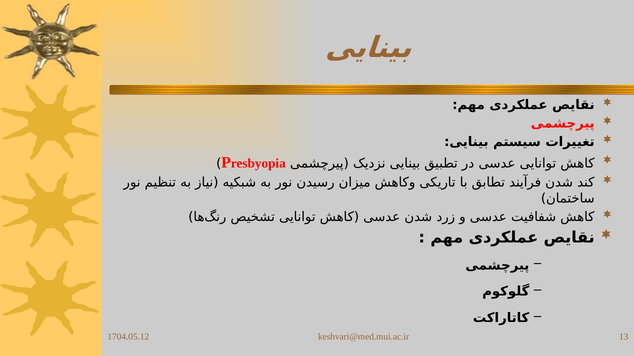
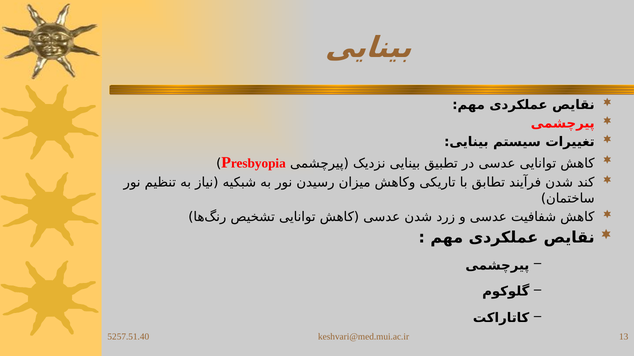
1704.05.12: 1704.05.12 -> 5257.51.40
